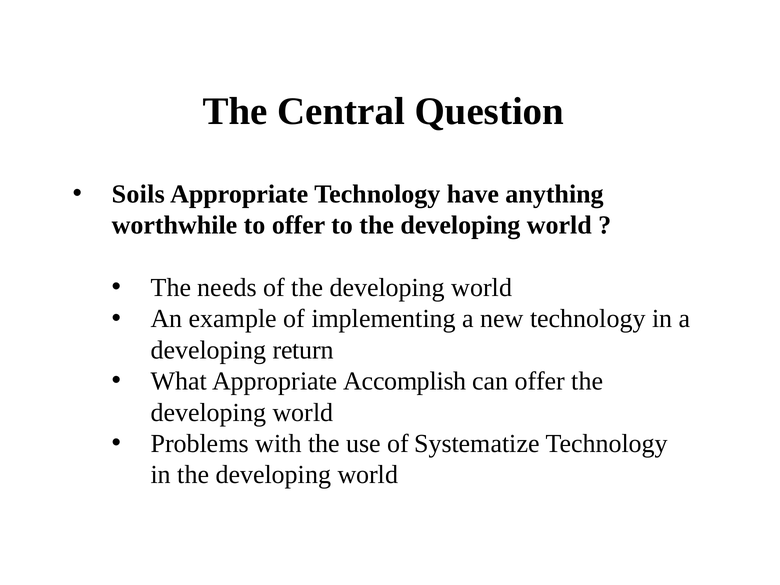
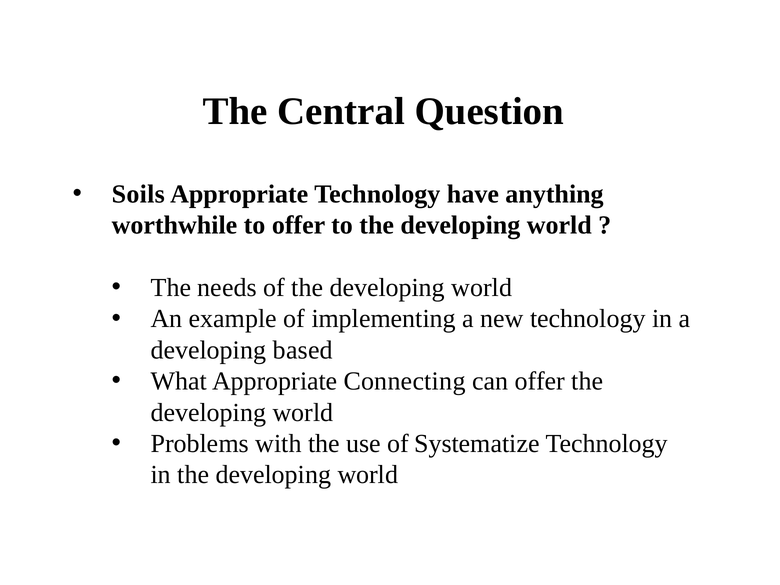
return: return -> based
Accomplish: Accomplish -> Connecting
